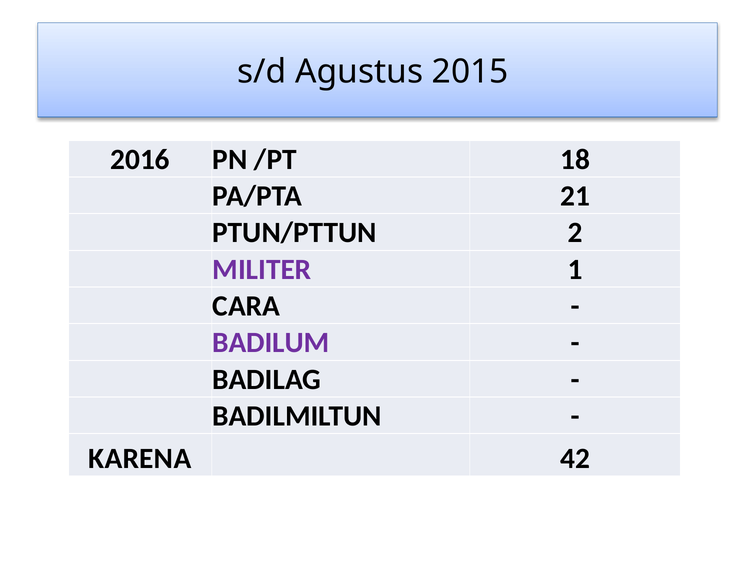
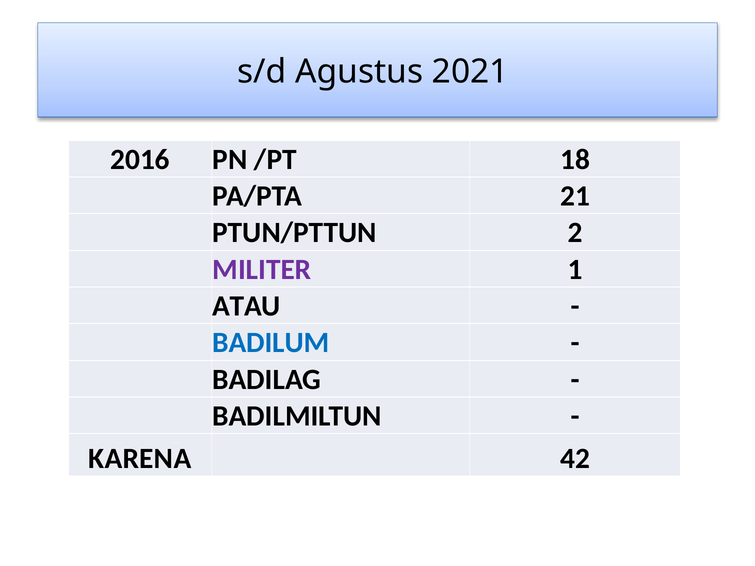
2015: 2015 -> 2021
CARA: CARA -> ATAU
BADILUM colour: purple -> blue
